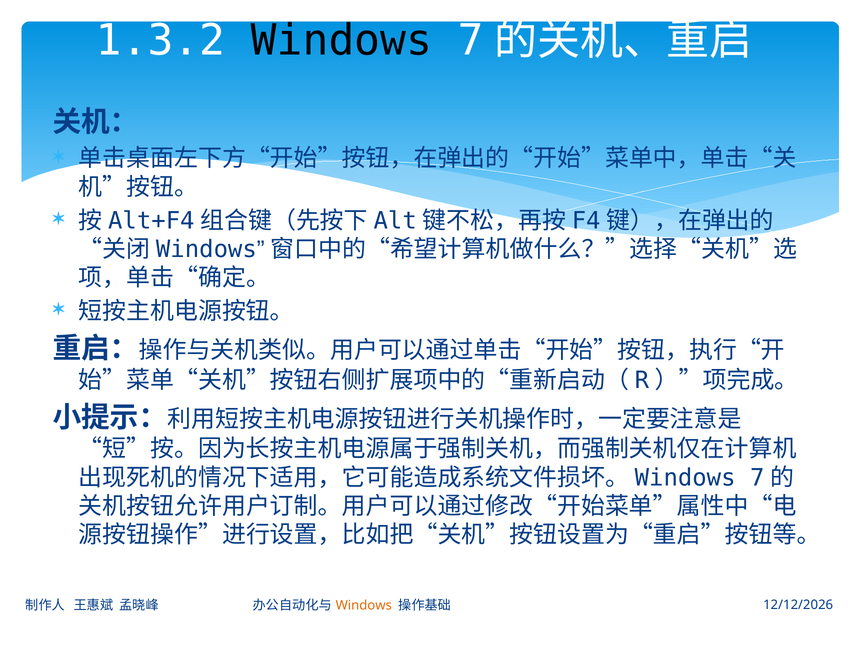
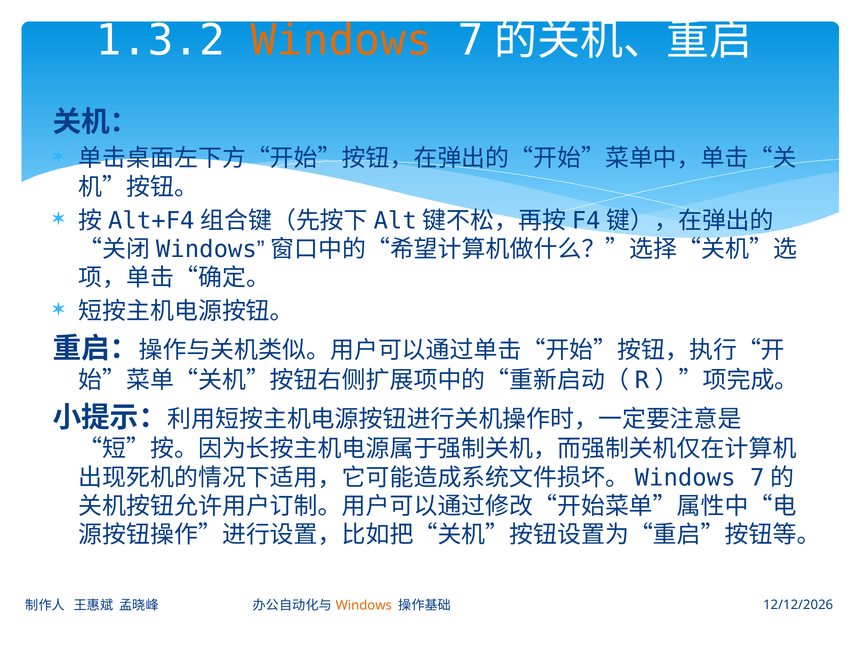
Windows at (342, 40) colour: black -> orange
